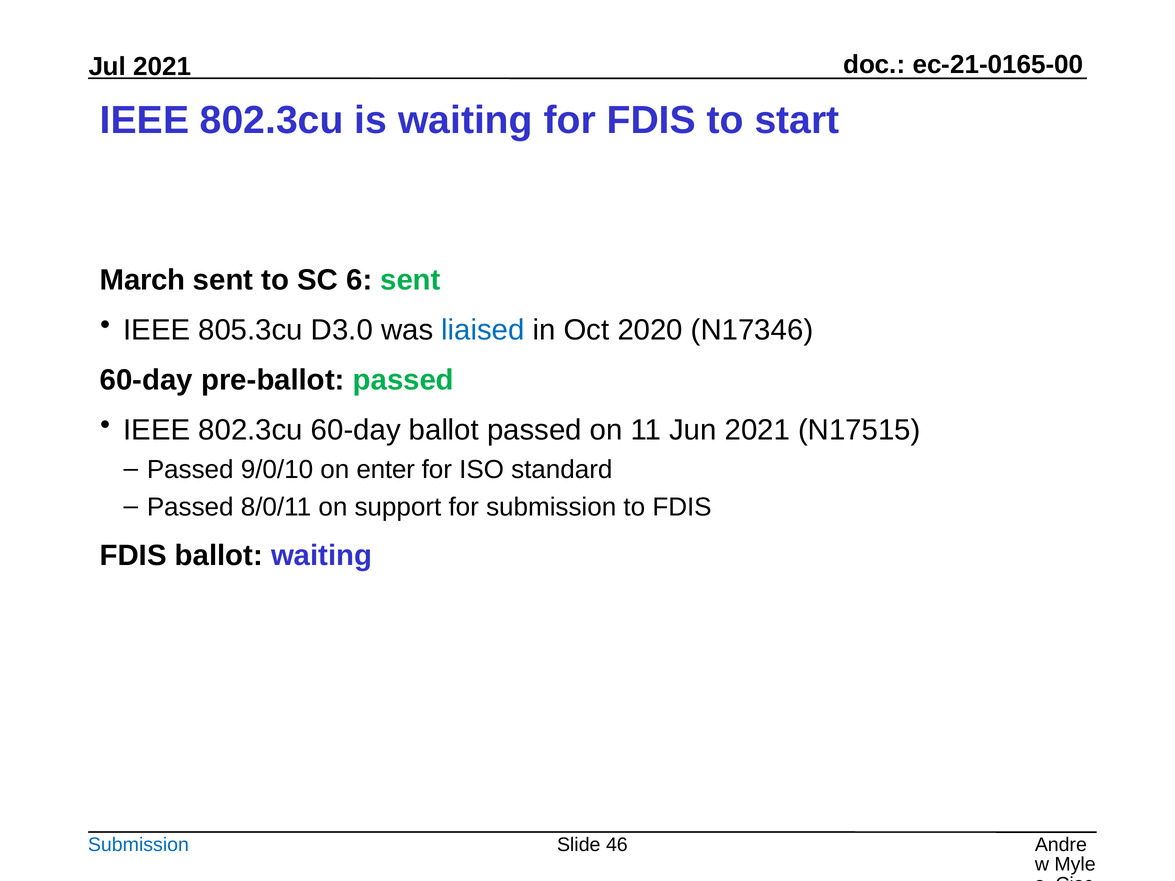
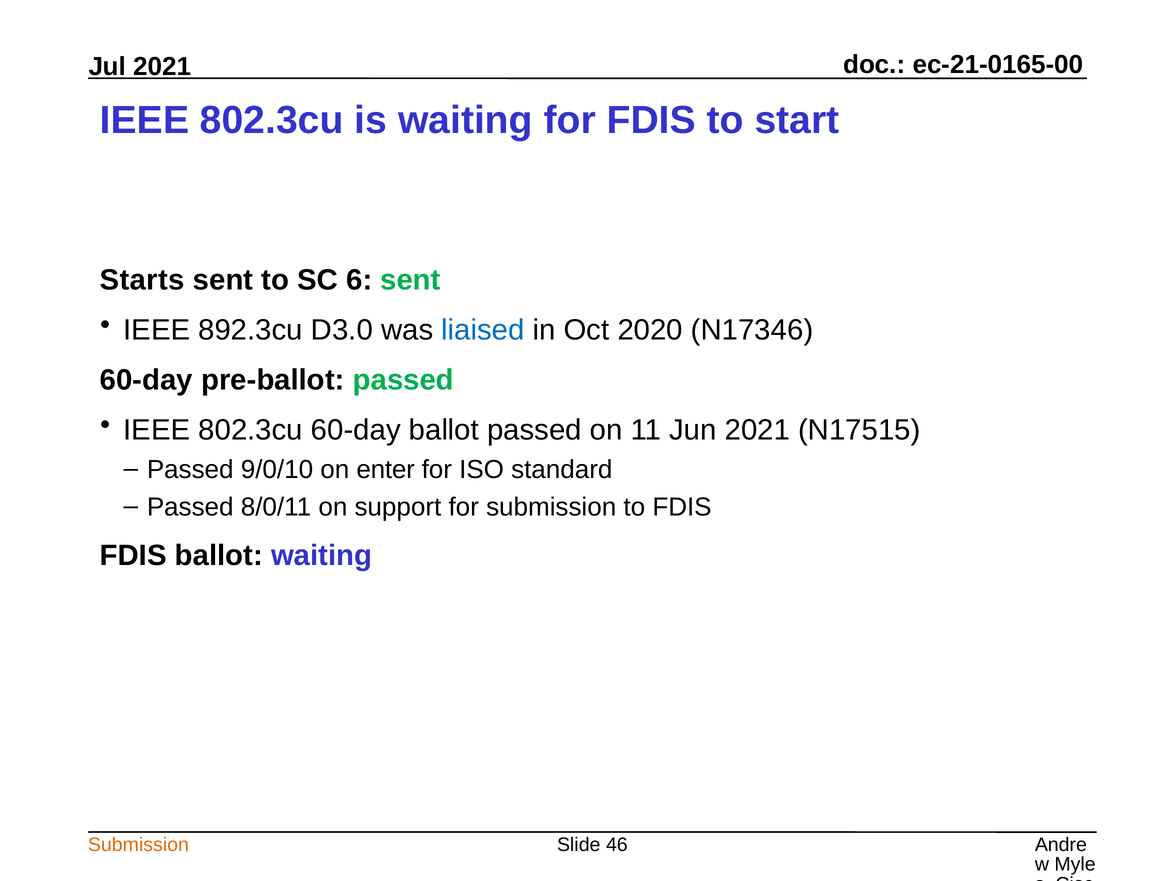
March: March -> Starts
805.3cu: 805.3cu -> 892.3cu
Submission at (138, 845) colour: blue -> orange
